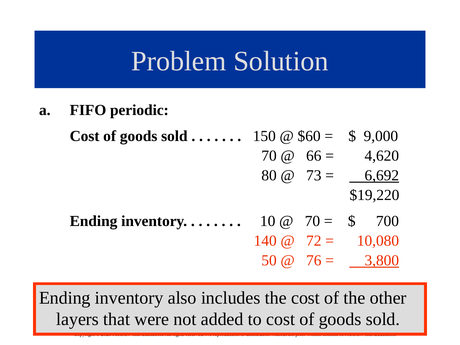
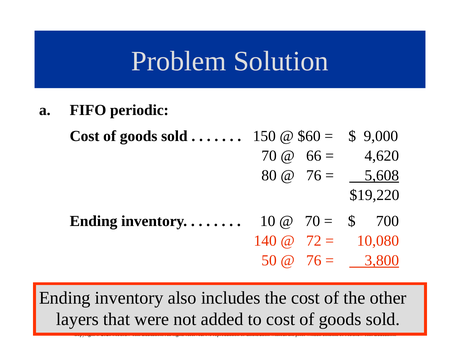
73 at (314, 175): 73 -> 76
6,692: 6,692 -> 5,608
